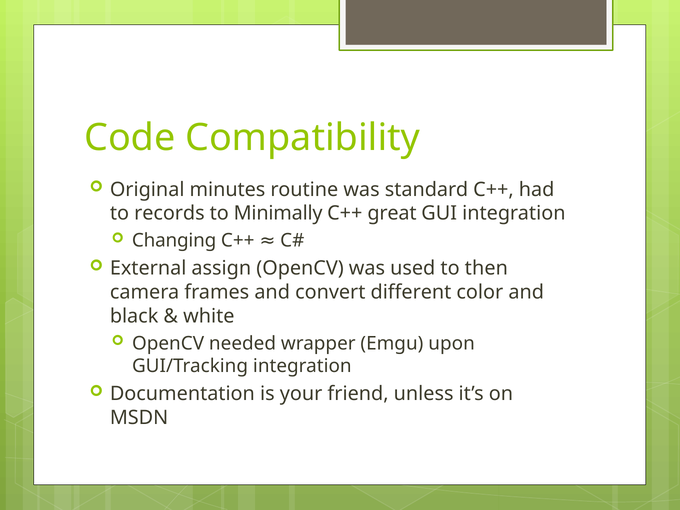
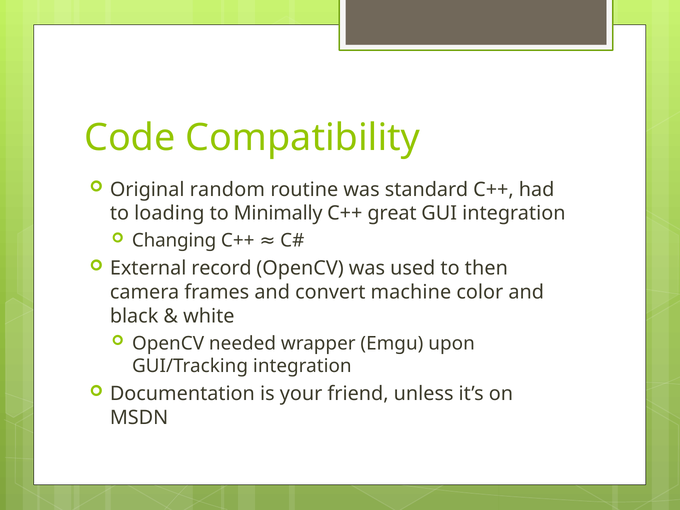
minutes: minutes -> random
records: records -> loading
assign: assign -> record
different: different -> machine
